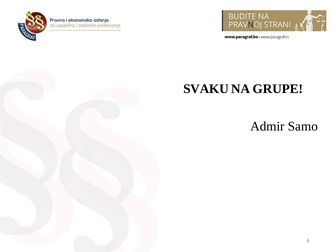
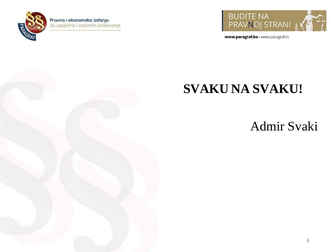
NA GRUPE: GRUPE -> SVAKU
Samo: Samo -> Svaki
